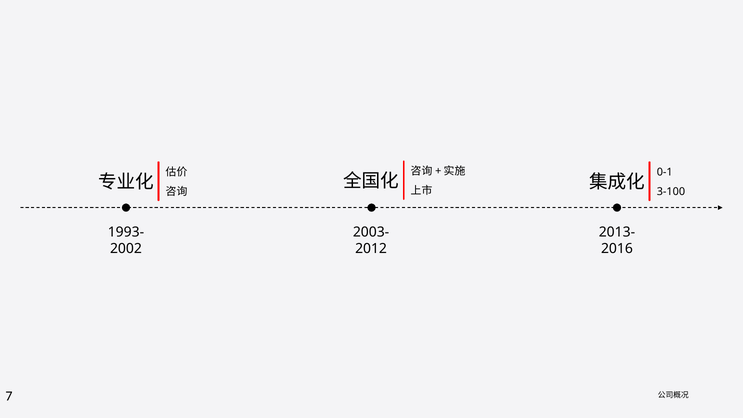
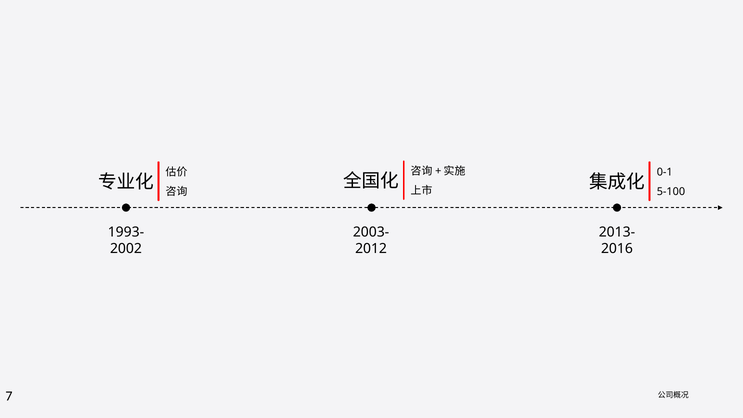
3-100: 3-100 -> 5-100
